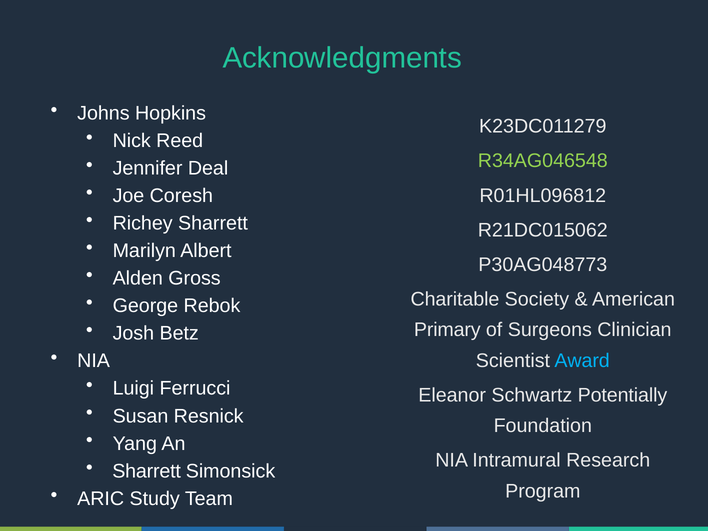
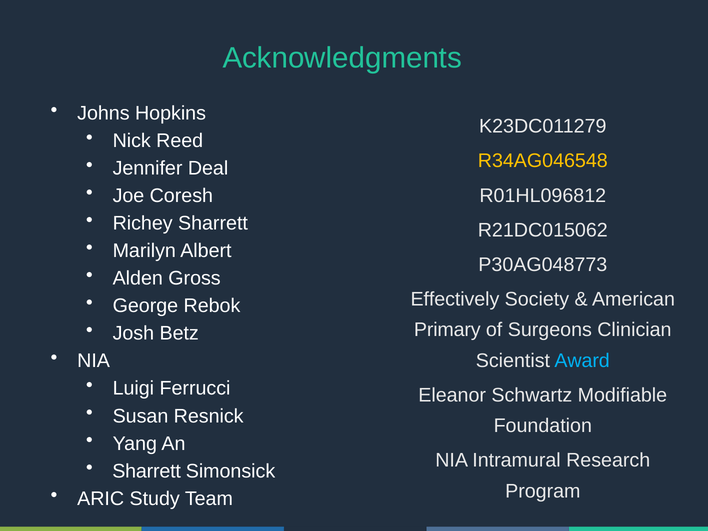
R34AG046548 colour: light green -> yellow
Charitable: Charitable -> Effectively
Potentially: Potentially -> Modifiable
